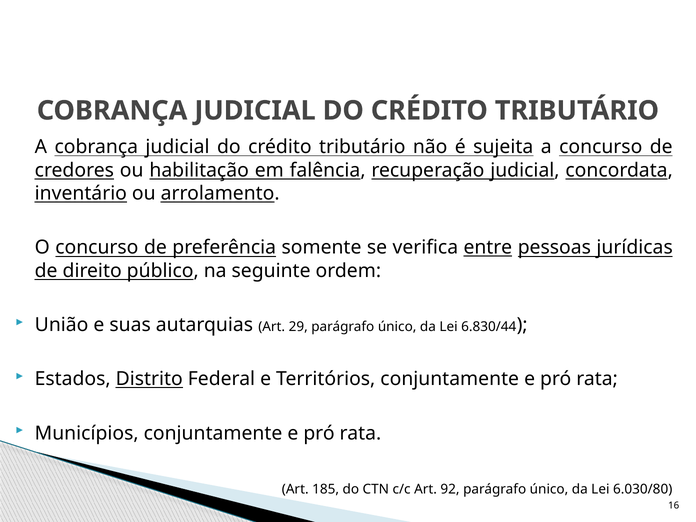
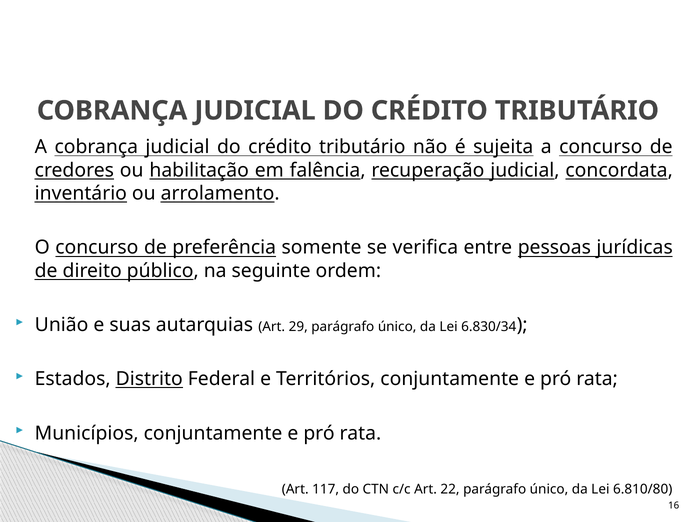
entre underline: present -> none
6.830/44: 6.830/44 -> 6.830/34
185: 185 -> 117
92: 92 -> 22
6.030/80: 6.030/80 -> 6.810/80
